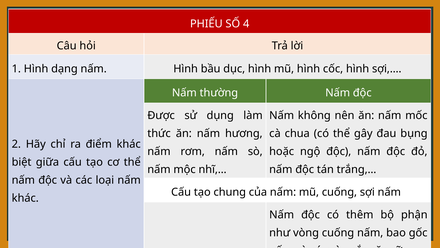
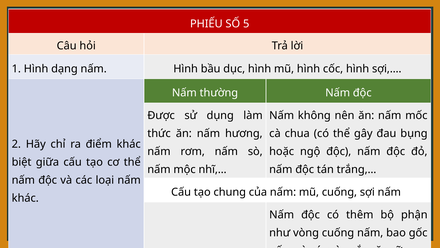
4: 4 -> 5
